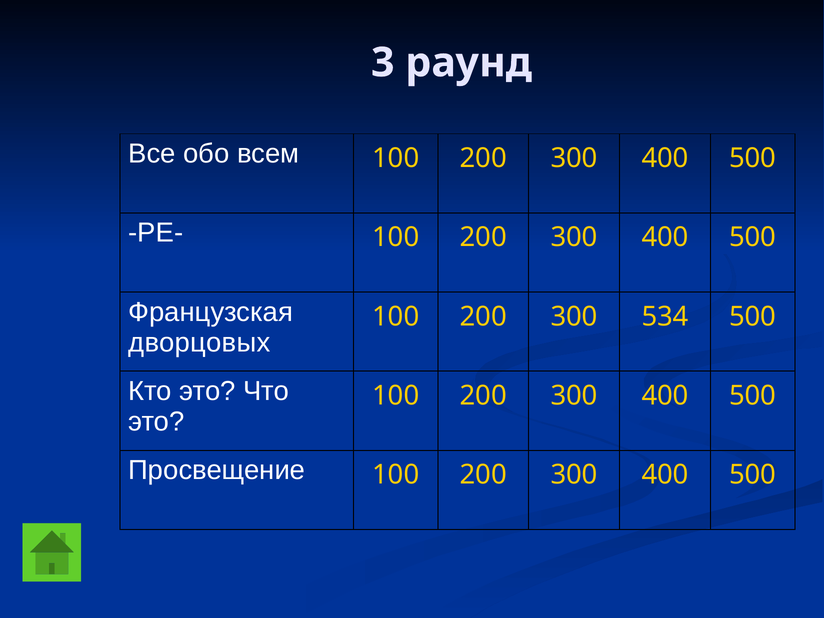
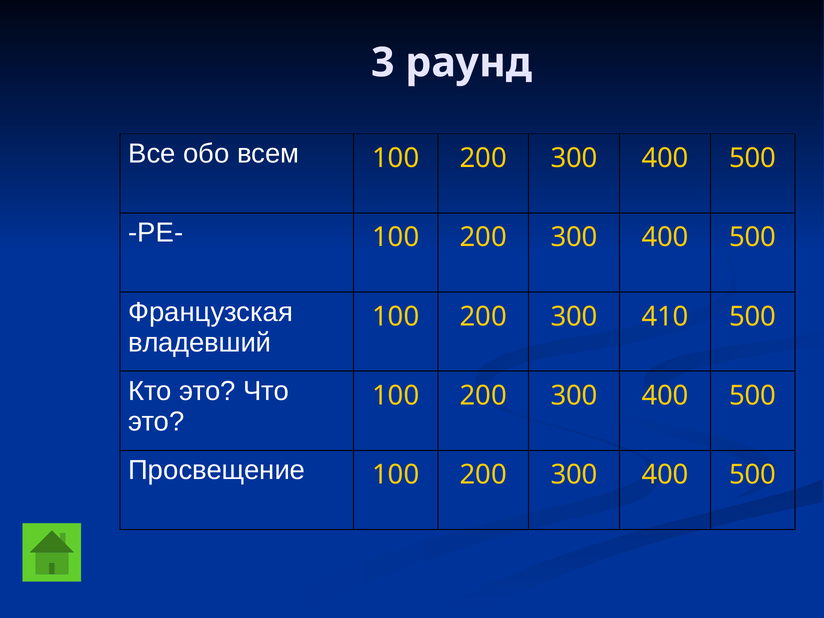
534: 534 -> 410
дворцовых: дворцовых -> владевший
